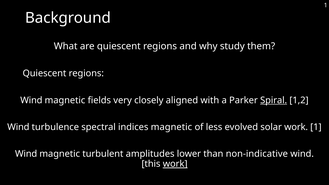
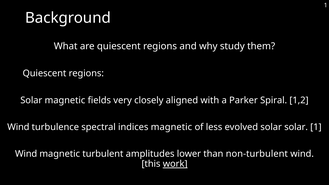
Wind at (31, 100): Wind -> Solar
Spiral underline: present -> none
solar work: work -> solar
non-indicative: non-indicative -> non-turbulent
